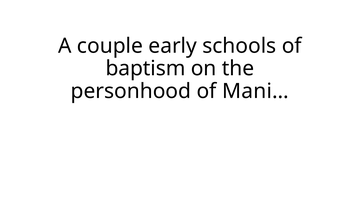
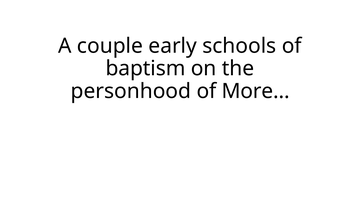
Mani…: Mani… -> More…
